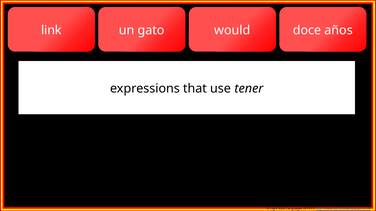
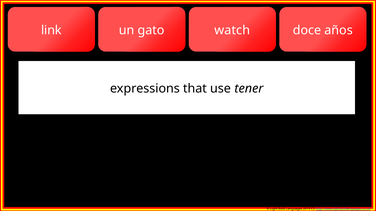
would: would -> watch
